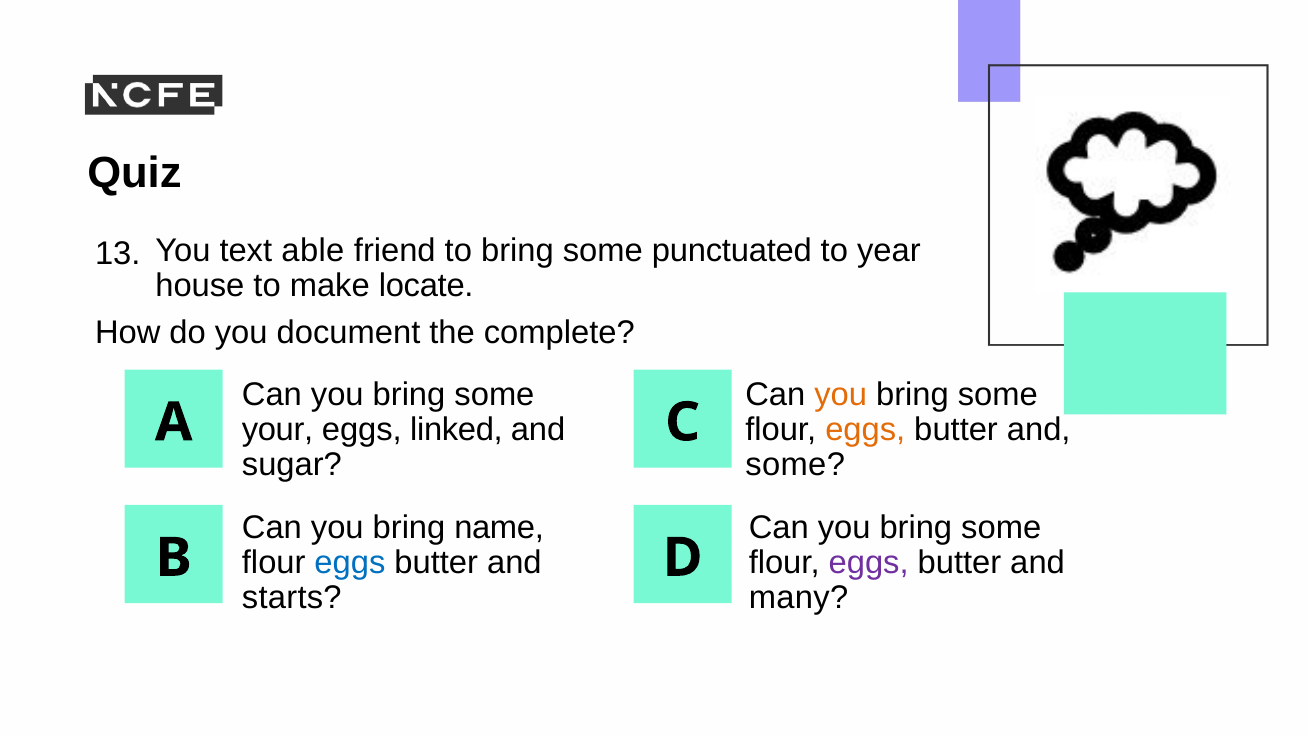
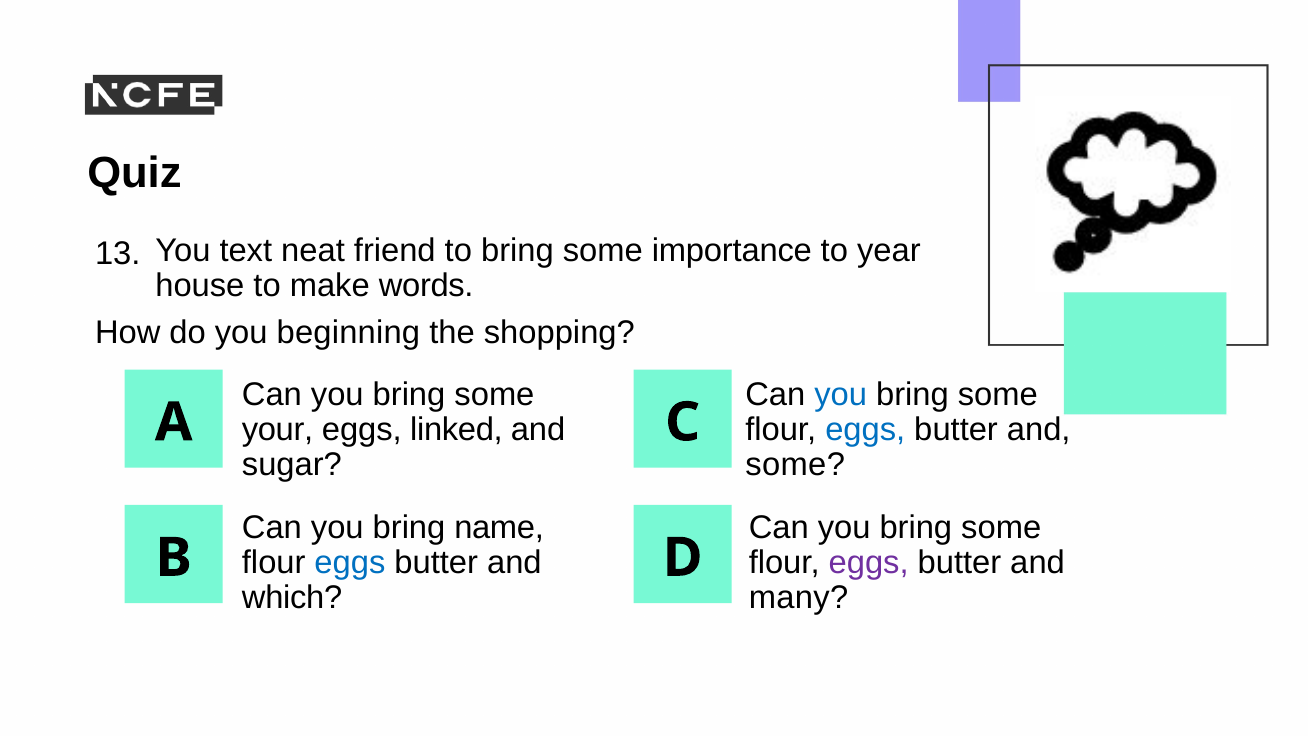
able: able -> neat
punctuated: punctuated -> importance
locate: locate -> words
document: document -> beginning
complete: complete -> shopping
you at (841, 394) colour: orange -> blue
eggs at (865, 430) colour: orange -> blue
starts: starts -> which
